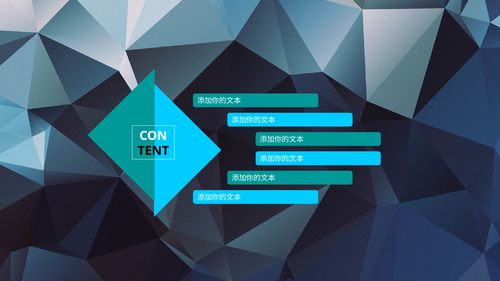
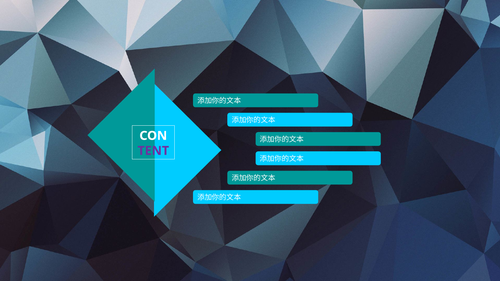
TENT colour: black -> purple
